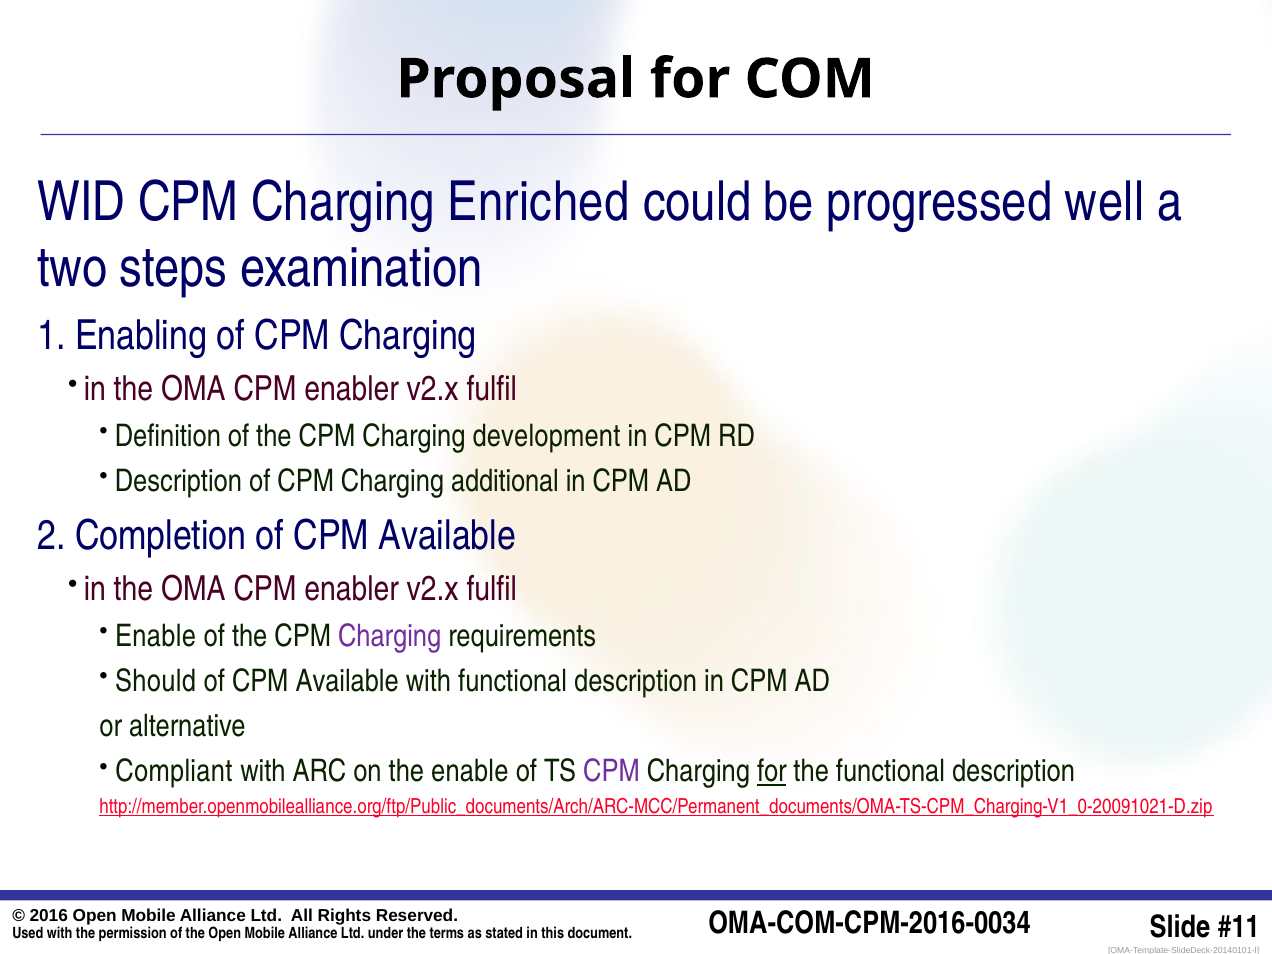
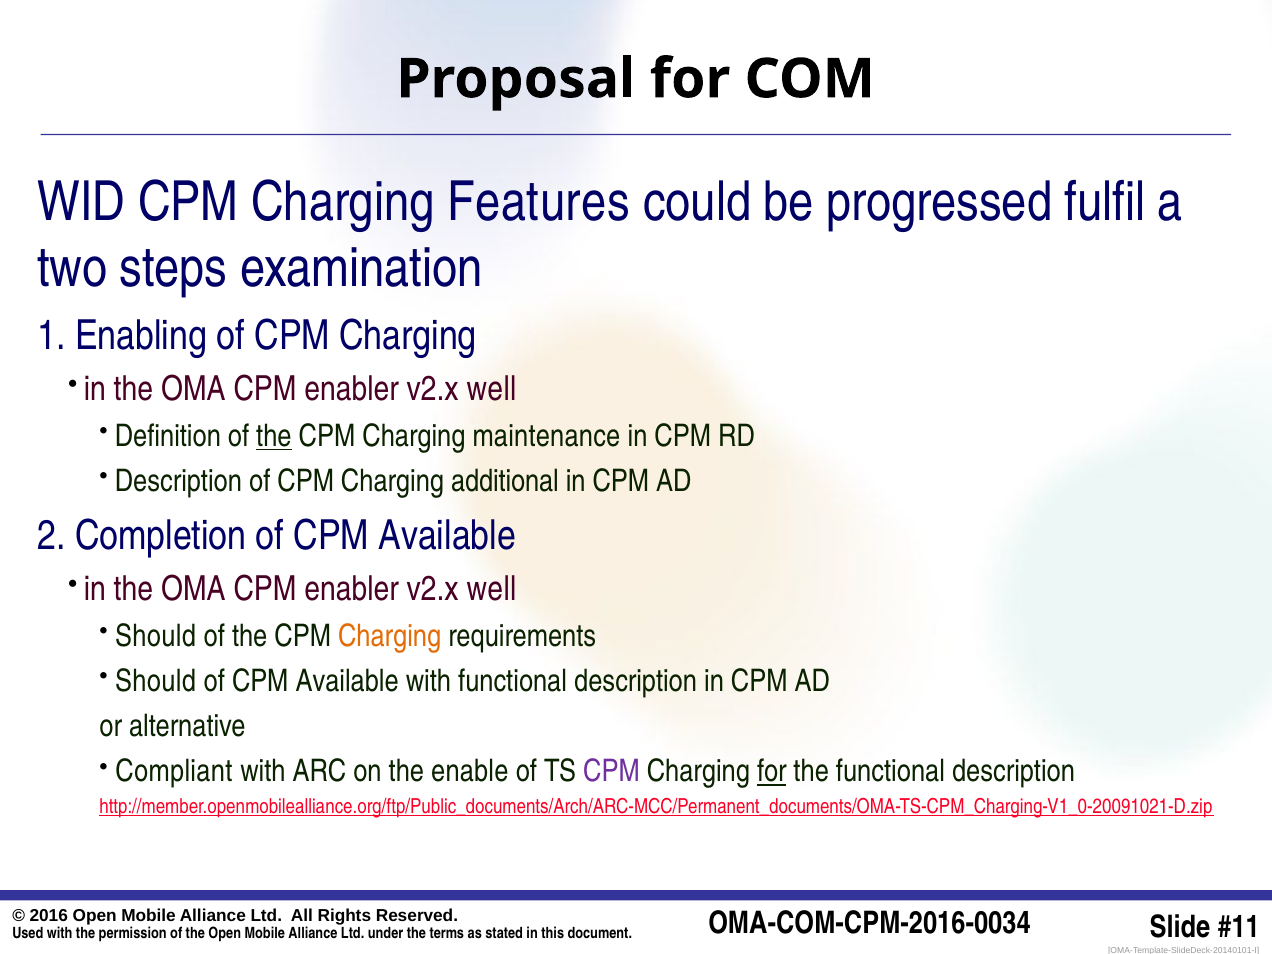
Enriched: Enriched -> Features
well: well -> fulfil
fulfil at (492, 389): fulfil -> well
the at (274, 436) underline: none -> present
development: development -> maintenance
fulfil at (492, 589): fulfil -> well
Enable at (156, 636): Enable -> Should
Charging at (390, 636) colour: purple -> orange
